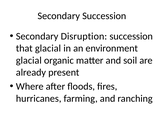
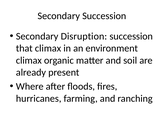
that glacial: glacial -> climax
glacial at (29, 60): glacial -> climax
